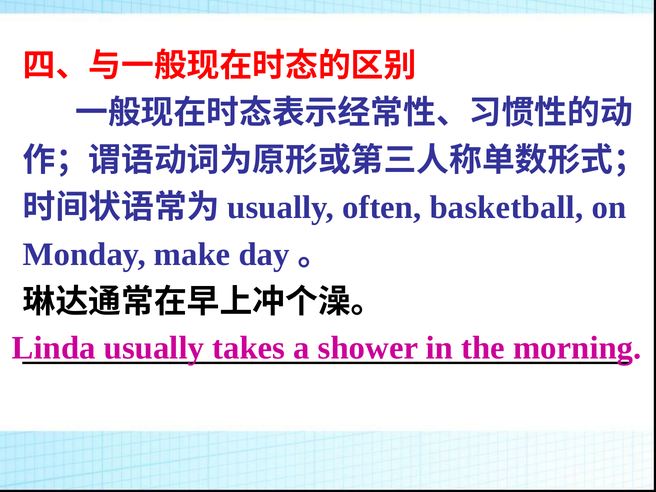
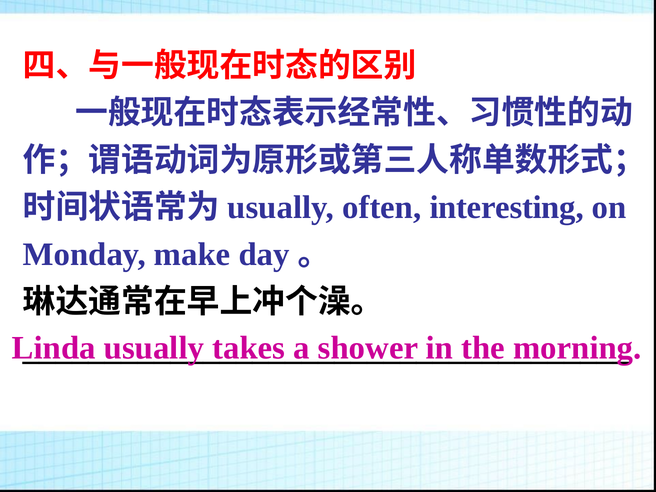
basketball: basketball -> interesting
